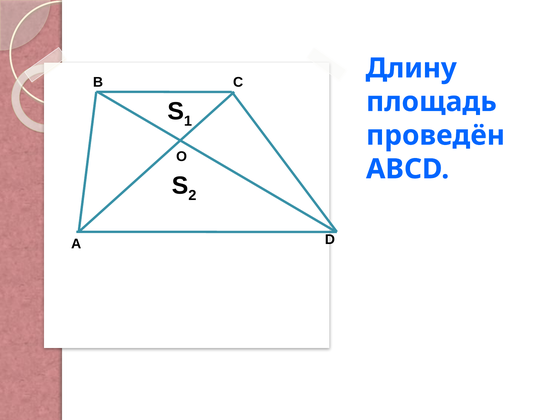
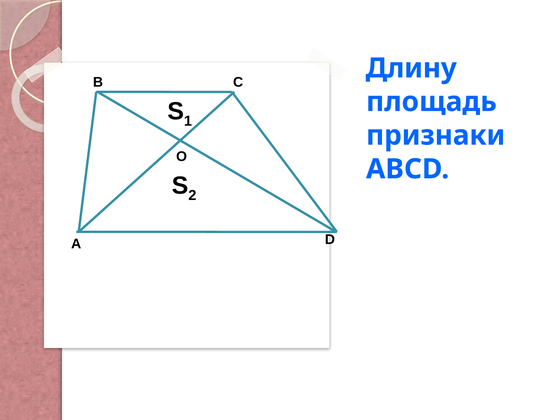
проведён: проведён -> признаки
